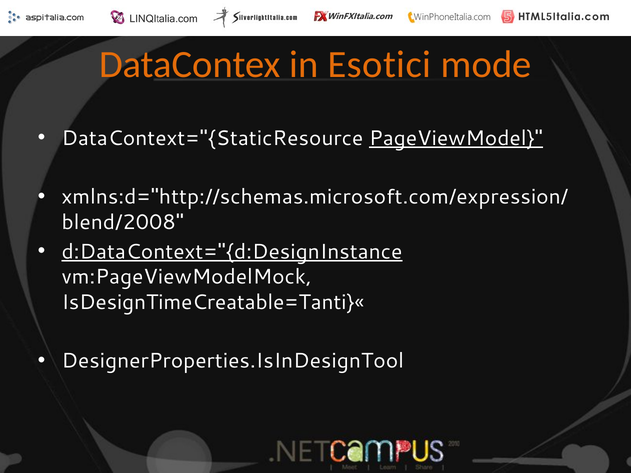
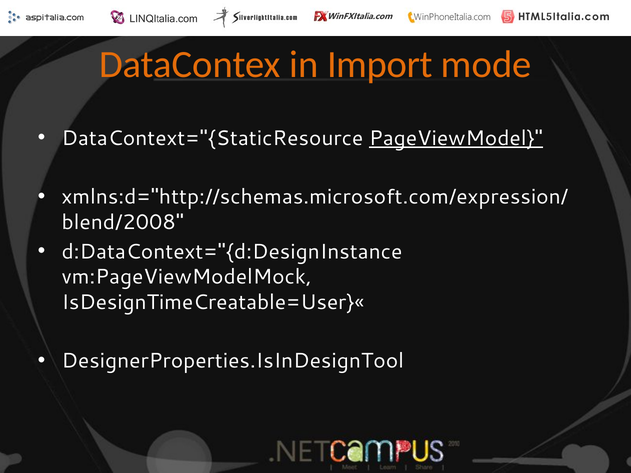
Esotici: Esotici -> Import
d:DataContext="{d:DesignInstance underline: present -> none
IsDesignTimeCreatable=Tanti}«: IsDesignTimeCreatable=Tanti}« -> IsDesignTimeCreatable=User}«
